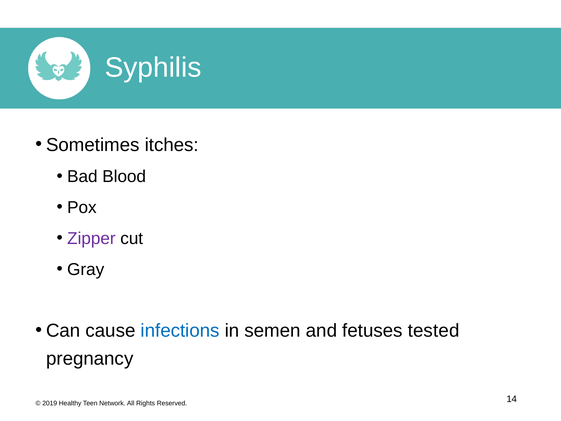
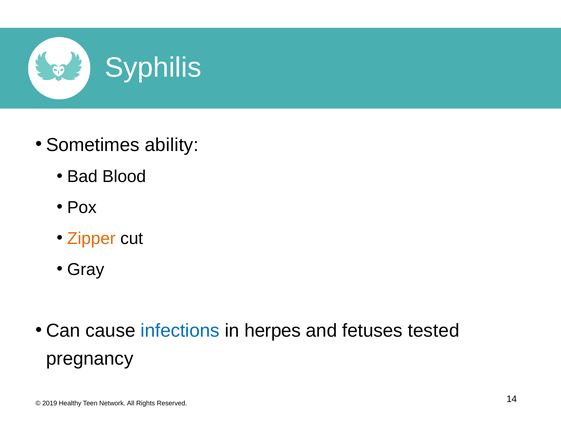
itches: itches -> ability
Zipper colour: purple -> orange
semen: semen -> herpes
